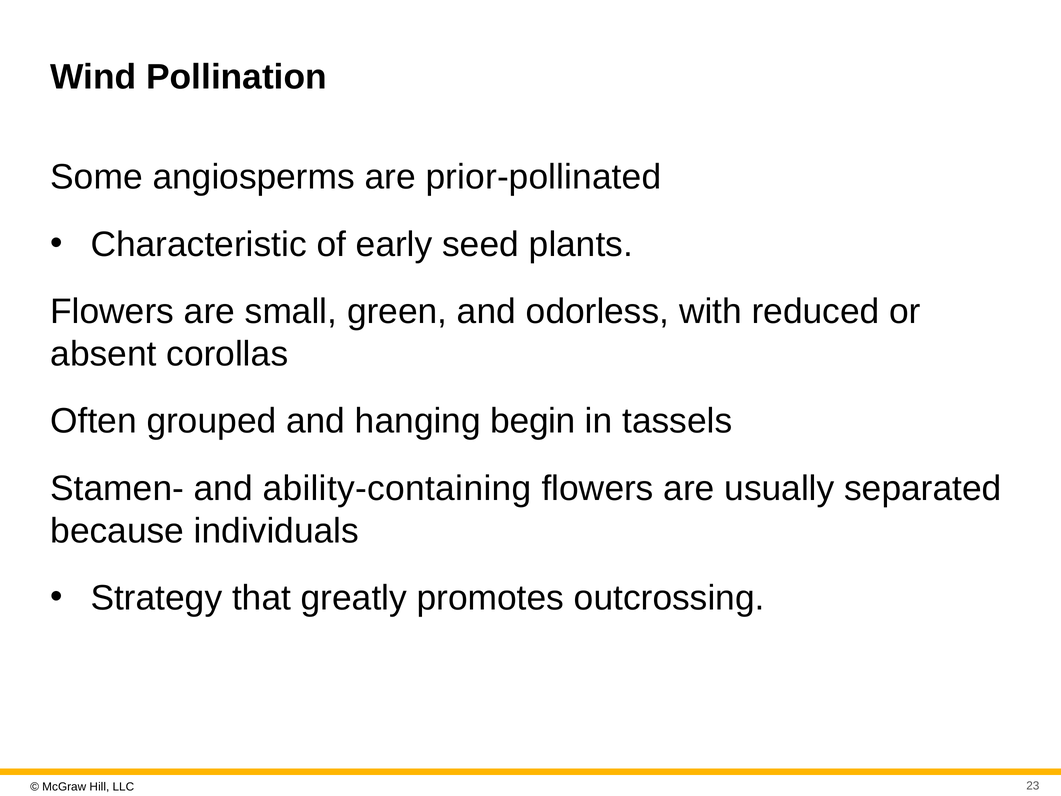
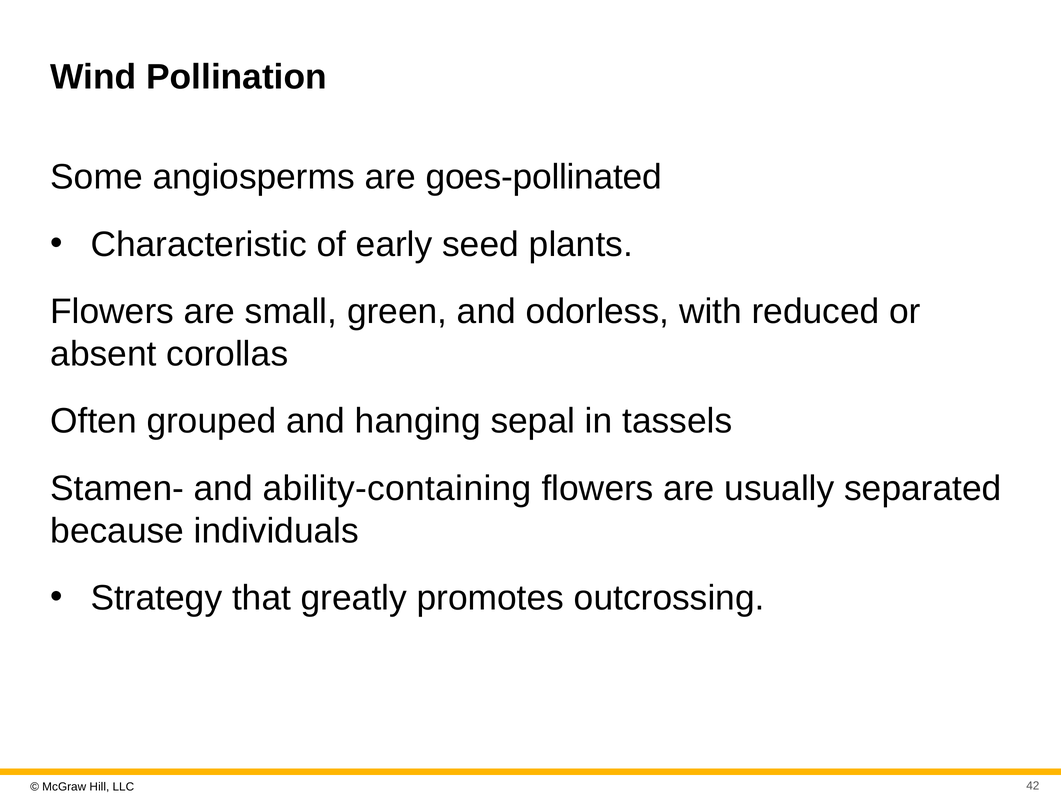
prior-pollinated: prior-pollinated -> goes-pollinated
begin: begin -> sepal
23: 23 -> 42
